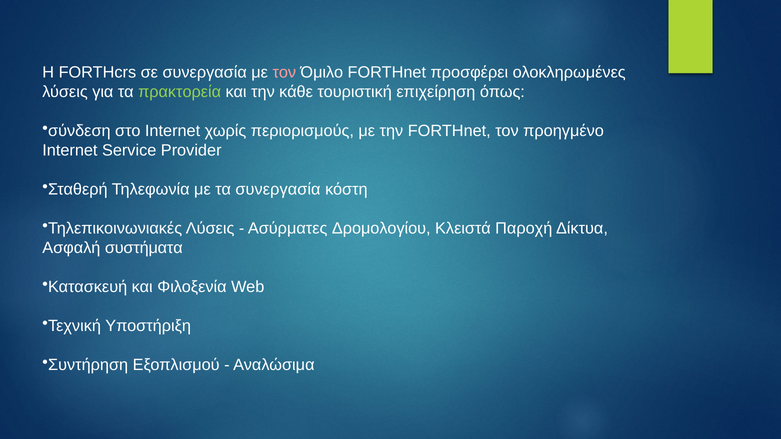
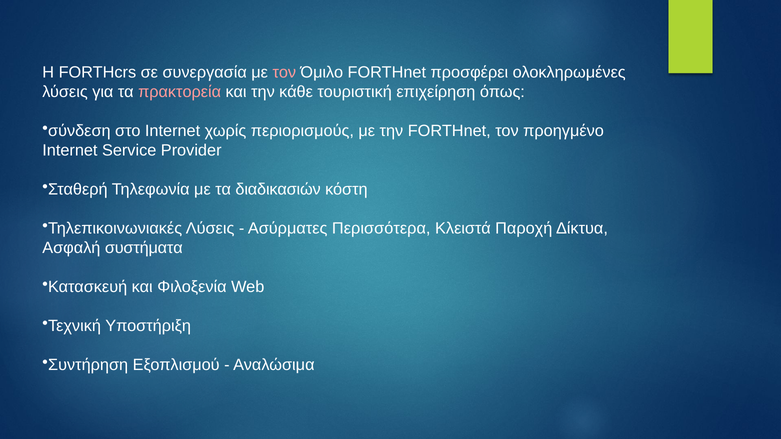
πρακτορεία colour: light green -> pink
τα συνεργασία: συνεργασία -> διαδικασιών
Δρομολογίου: Δρομολογίου -> Περισσότερα
